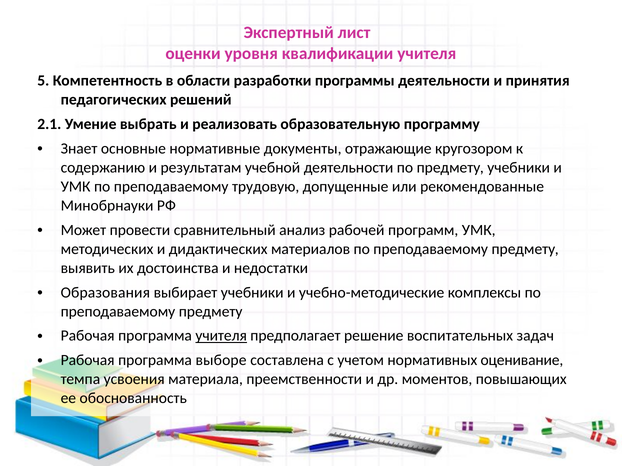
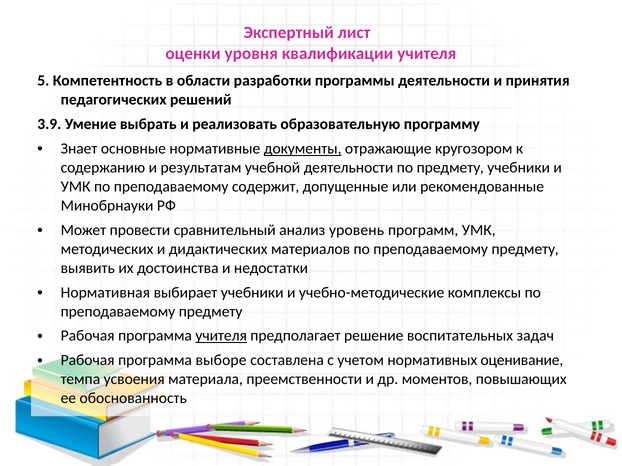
2.1: 2.1 -> 3.9
документы underline: none -> present
трудовую: трудовую -> содержит
рабочей: рабочей -> уровень
Образования: Образования -> Нормативная
